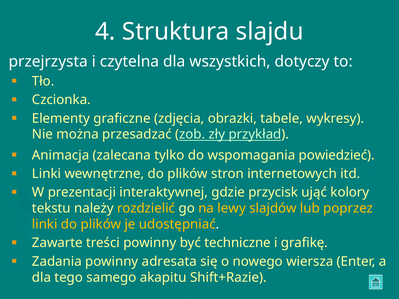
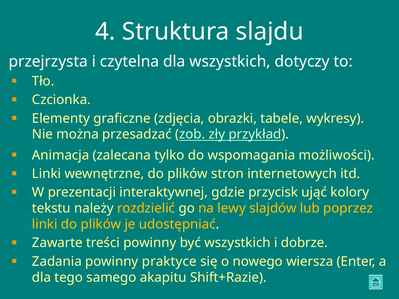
powiedzieć: powiedzieć -> możliwości
być techniczne: techniczne -> wszystkich
grafikę: grafikę -> dobrze
adresata: adresata -> praktyce
